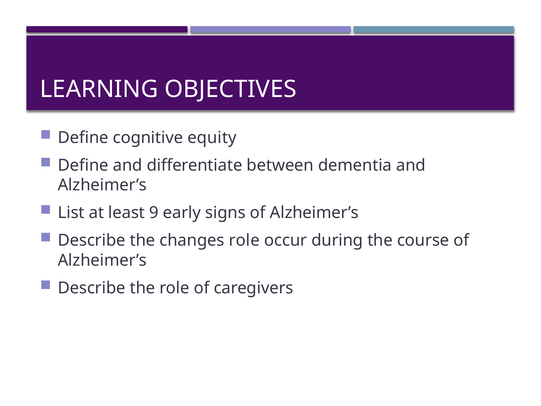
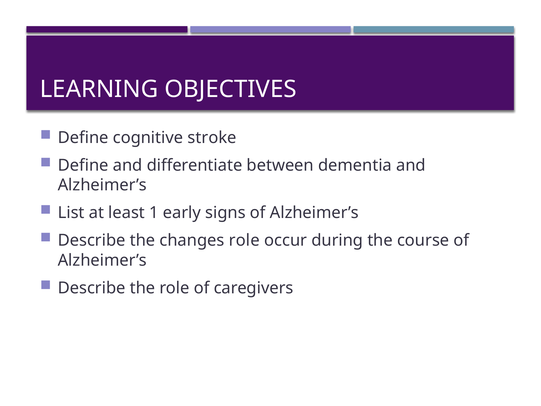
equity: equity -> stroke
9: 9 -> 1
